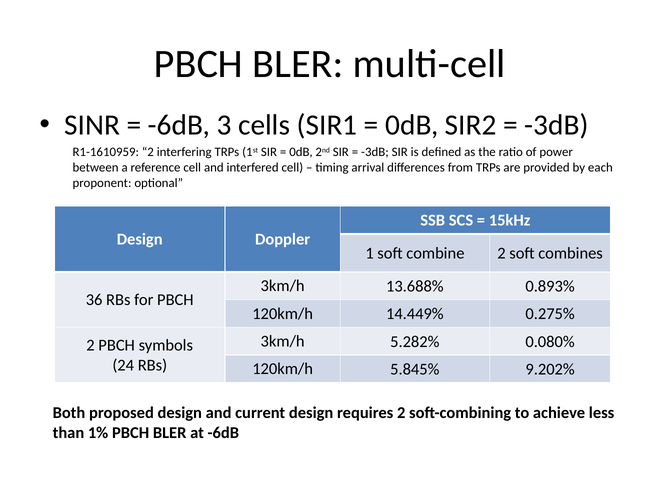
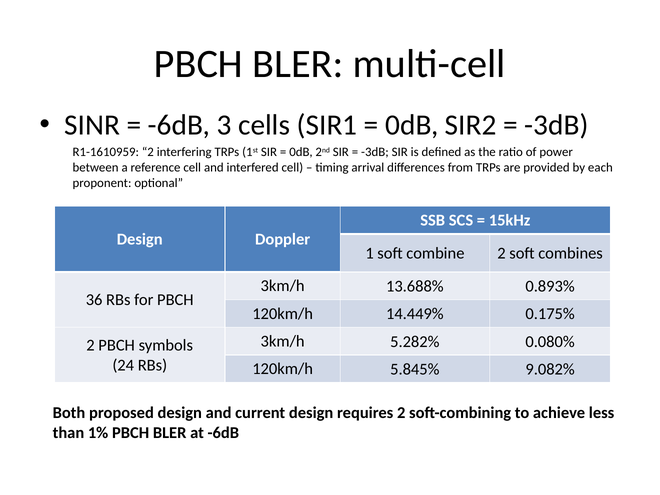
0.275%: 0.275% -> 0.175%
9.202%: 9.202% -> 9.082%
